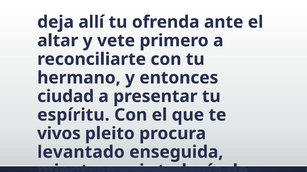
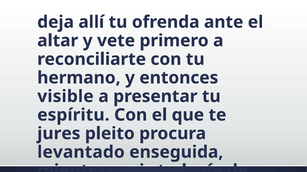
ciudad: ciudad -> visible
vivos: vivos -> jures
